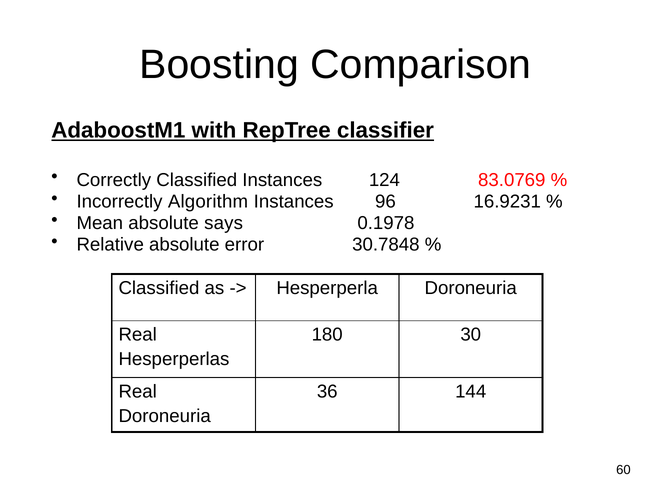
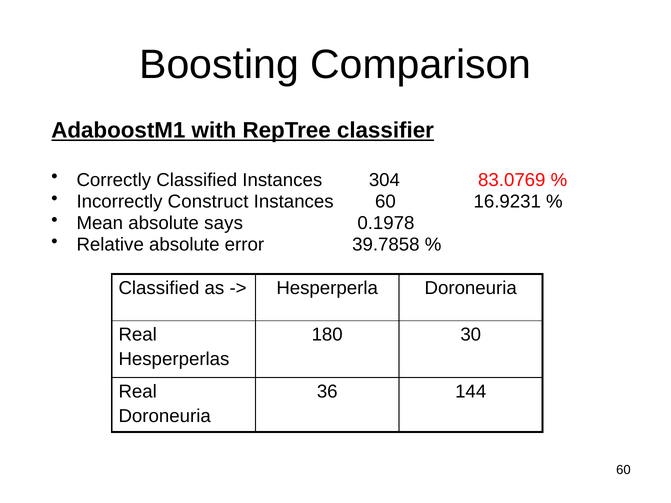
124: 124 -> 304
Algorithm: Algorithm -> Construct
Instances 96: 96 -> 60
30.7848: 30.7848 -> 39.7858
